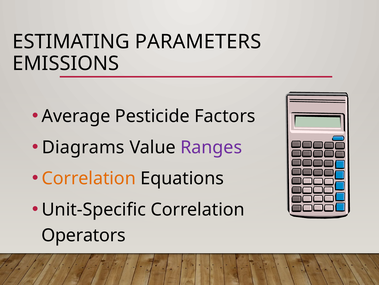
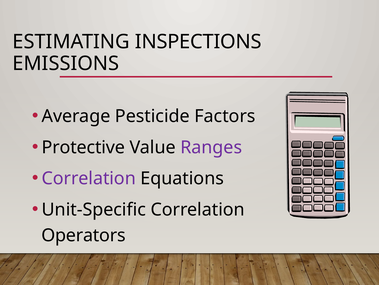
PARAMETERS: PARAMETERS -> INSPECTIONS
Diagrams: Diagrams -> Protective
Correlation at (89, 178) colour: orange -> purple
